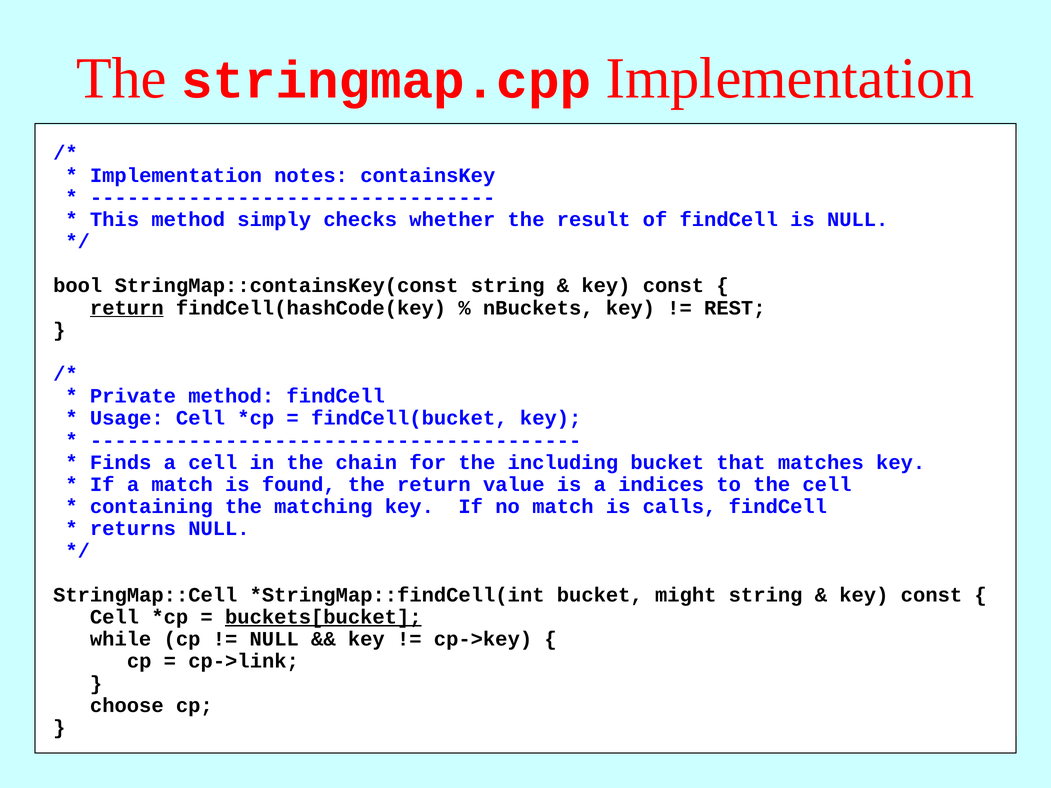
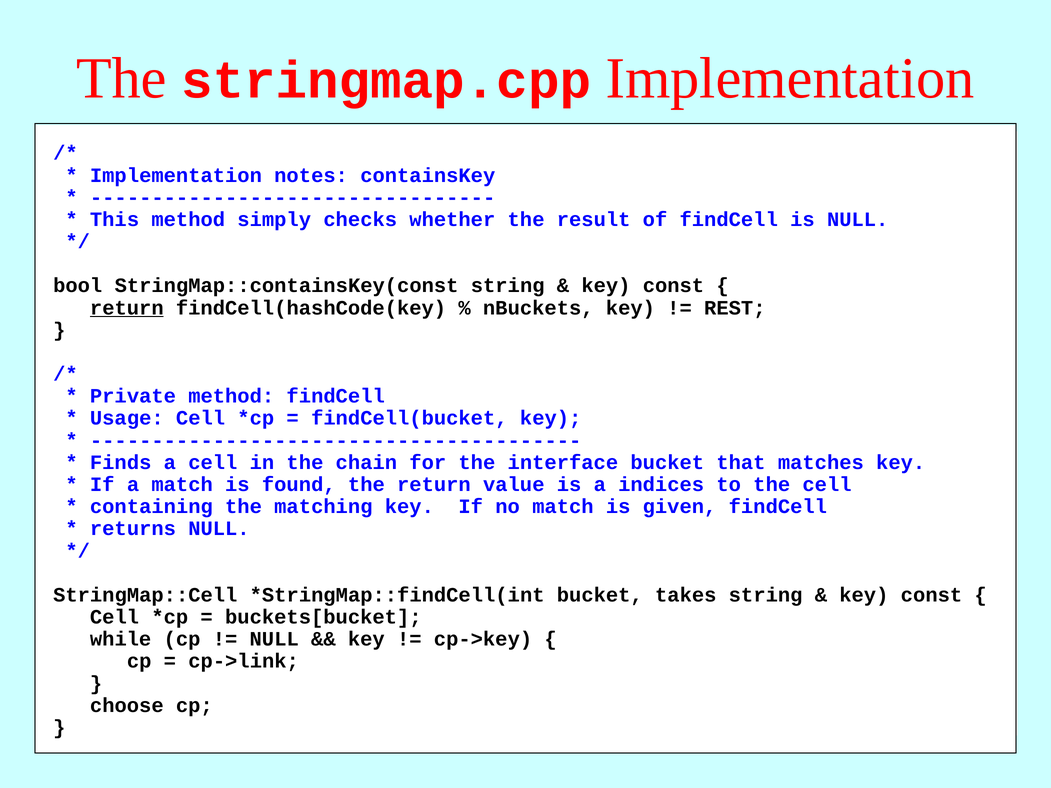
including: including -> interface
is calls: calls -> given
might: might -> takes
buckets[bucket at (323, 617) underline: present -> none
